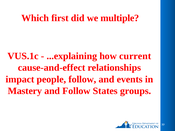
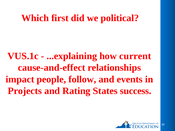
multiple: multiple -> political
Mastery: Mastery -> Projects
and Follow: Follow -> Rating
groups: groups -> success
